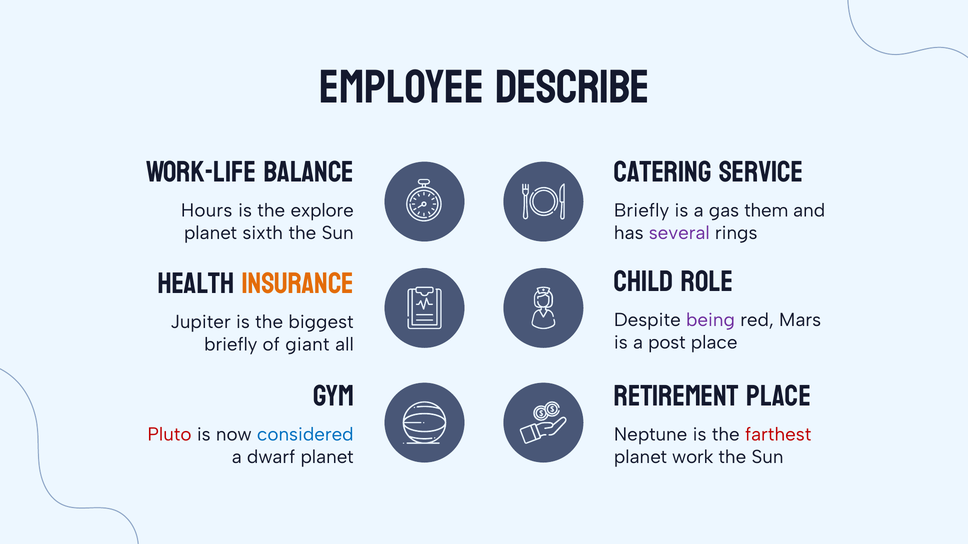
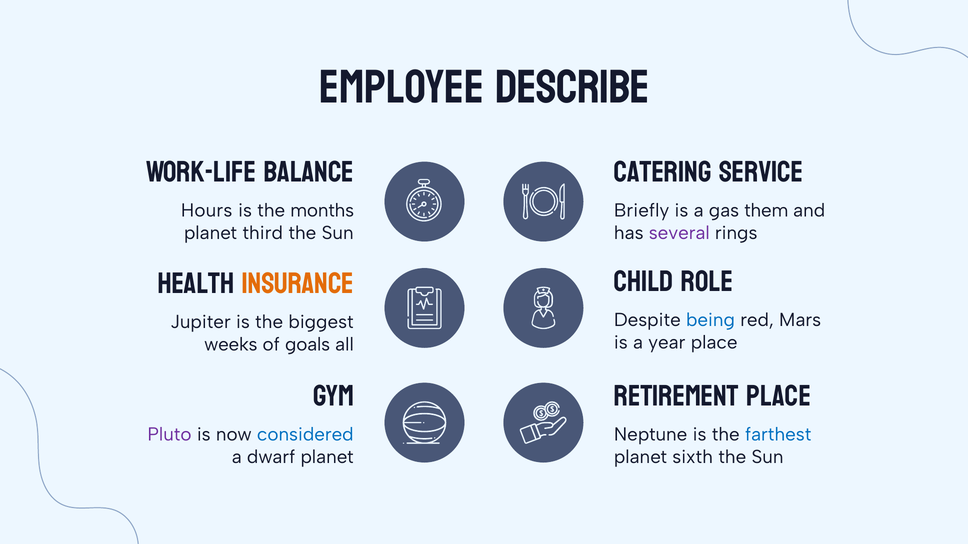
explore: explore -> months
sixth: sixth -> third
being colour: purple -> blue
post: post -> year
briefly at (231, 345): briefly -> weeks
giant: giant -> goals
Pluto colour: red -> purple
farthest colour: red -> blue
work: work -> sixth
